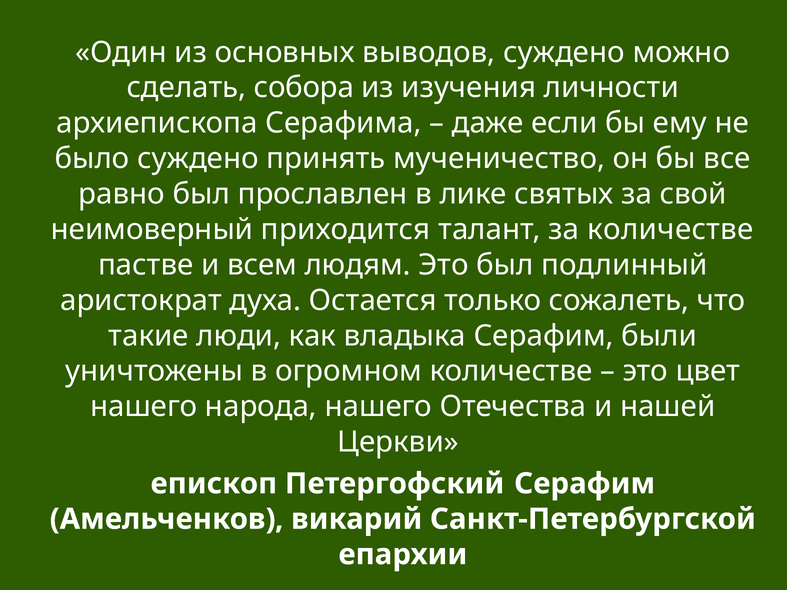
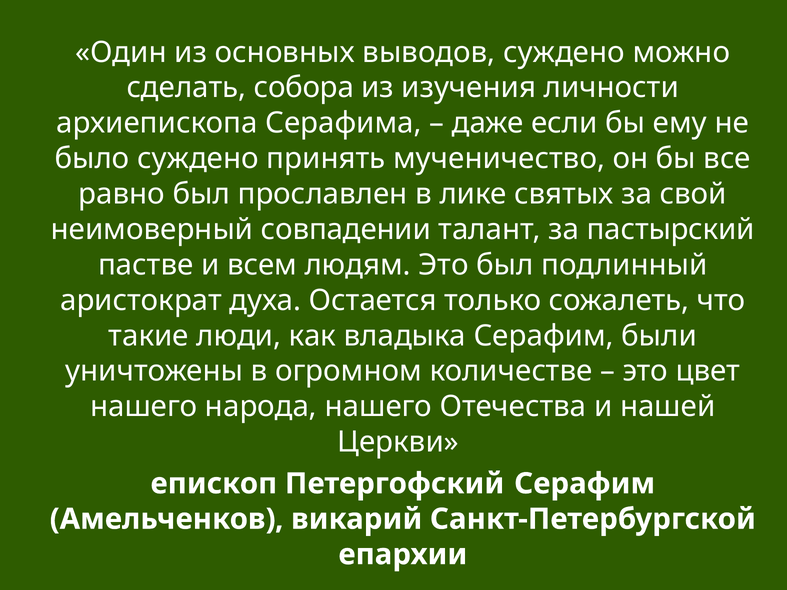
приходится: приходится -> совпадении
за количестве: количестве -> пастырский
